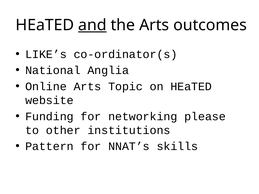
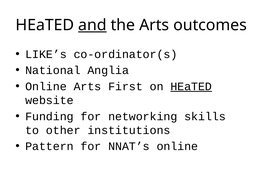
Topic: Topic -> First
HEaTED at (191, 87) underline: none -> present
please: please -> skills
NNAT’s skills: skills -> online
